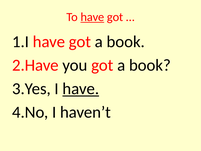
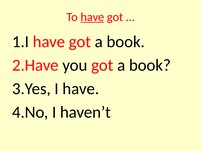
have at (81, 89) underline: present -> none
